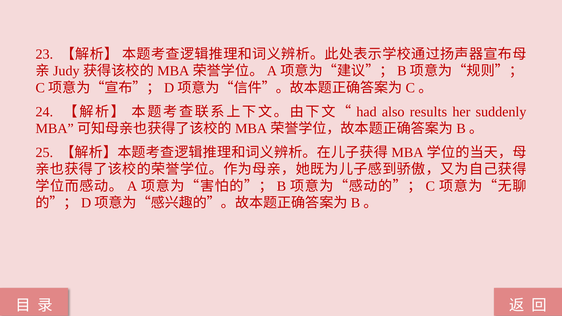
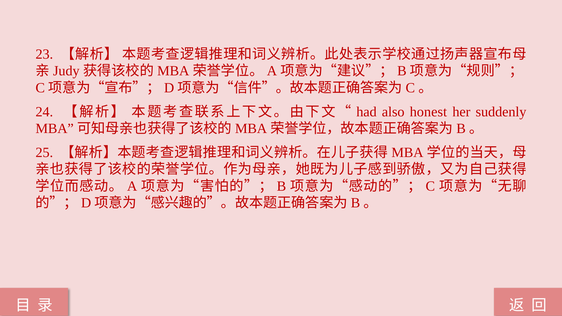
results: results -> honest
